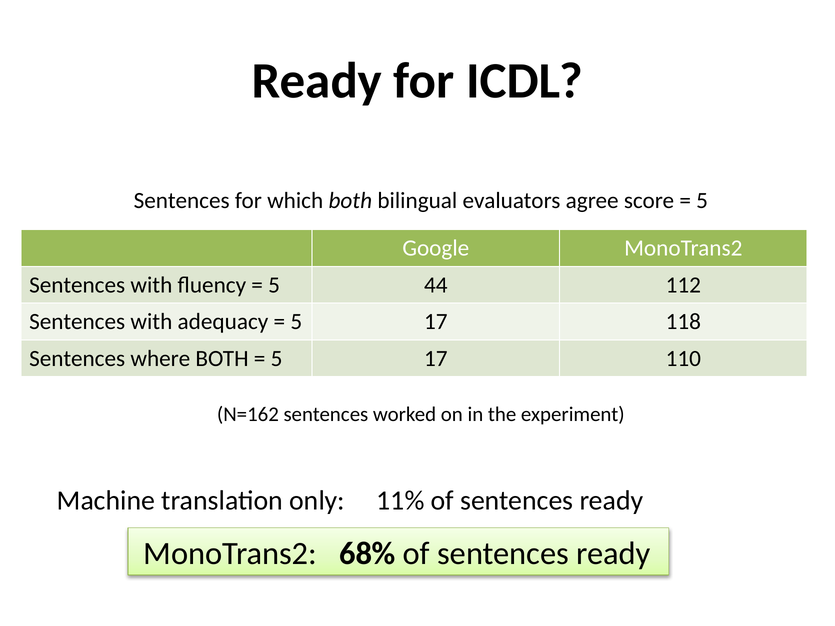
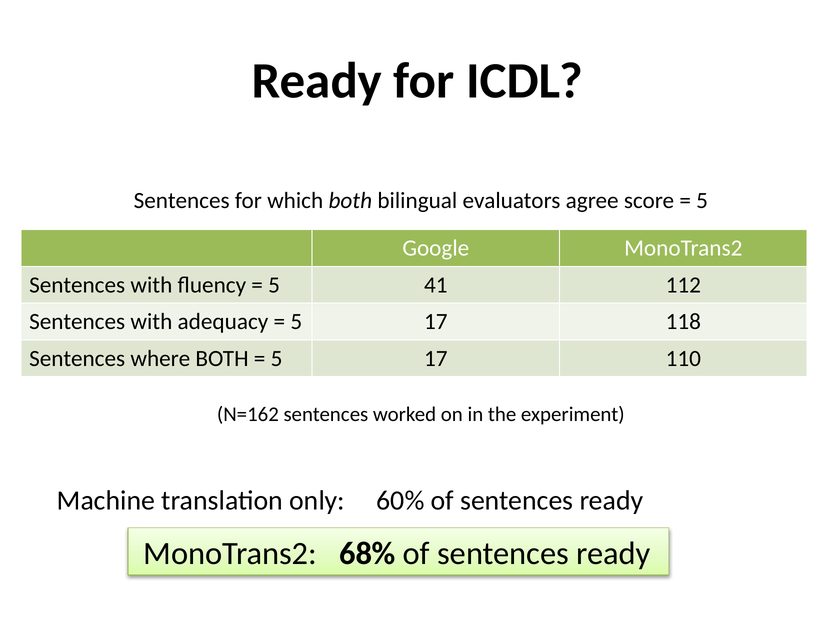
44: 44 -> 41
11%: 11% -> 60%
